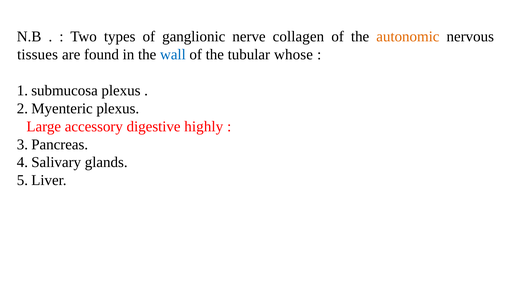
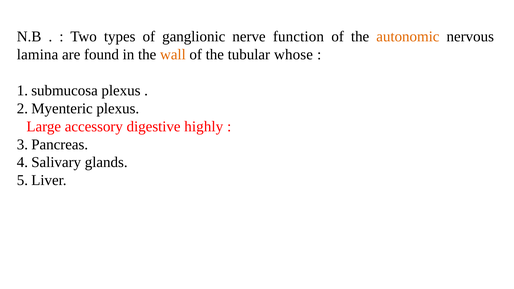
collagen: collagen -> function
tissues: tissues -> lamina
wall colour: blue -> orange
